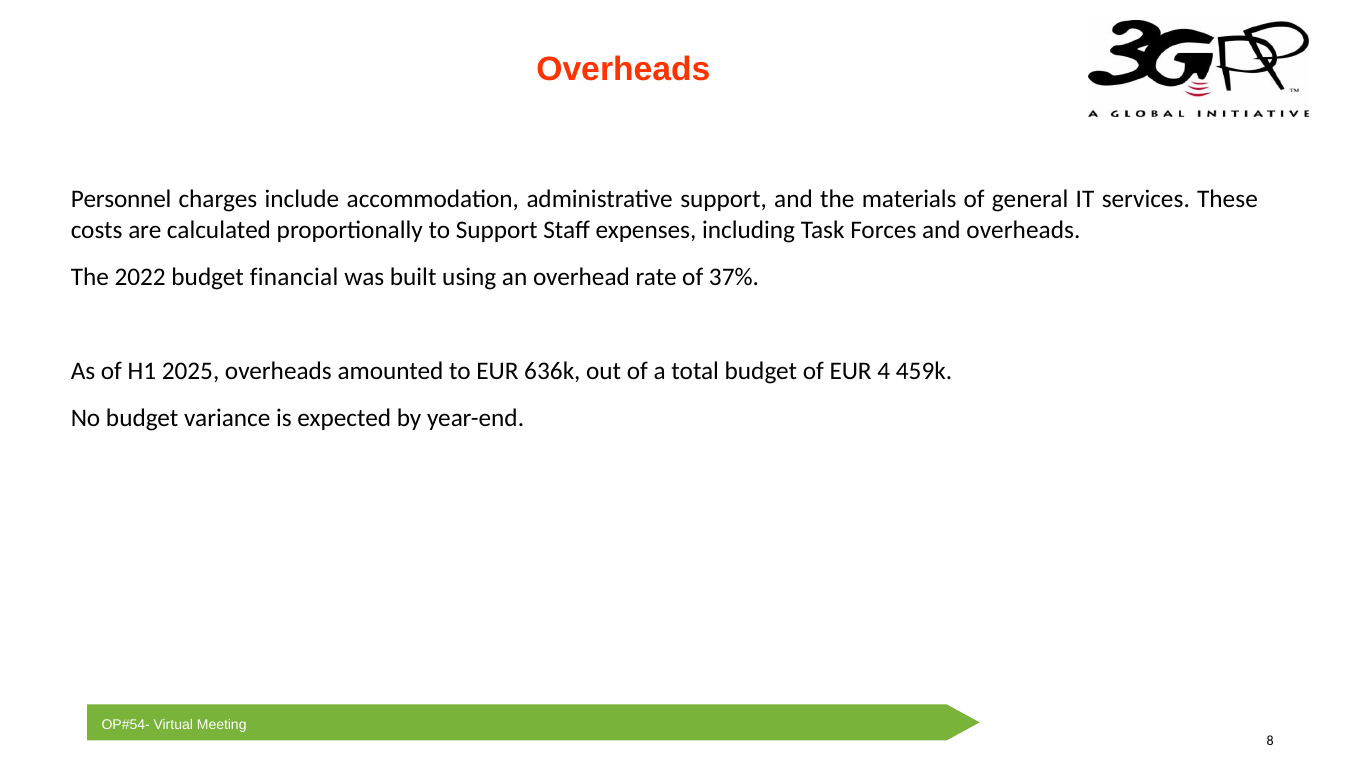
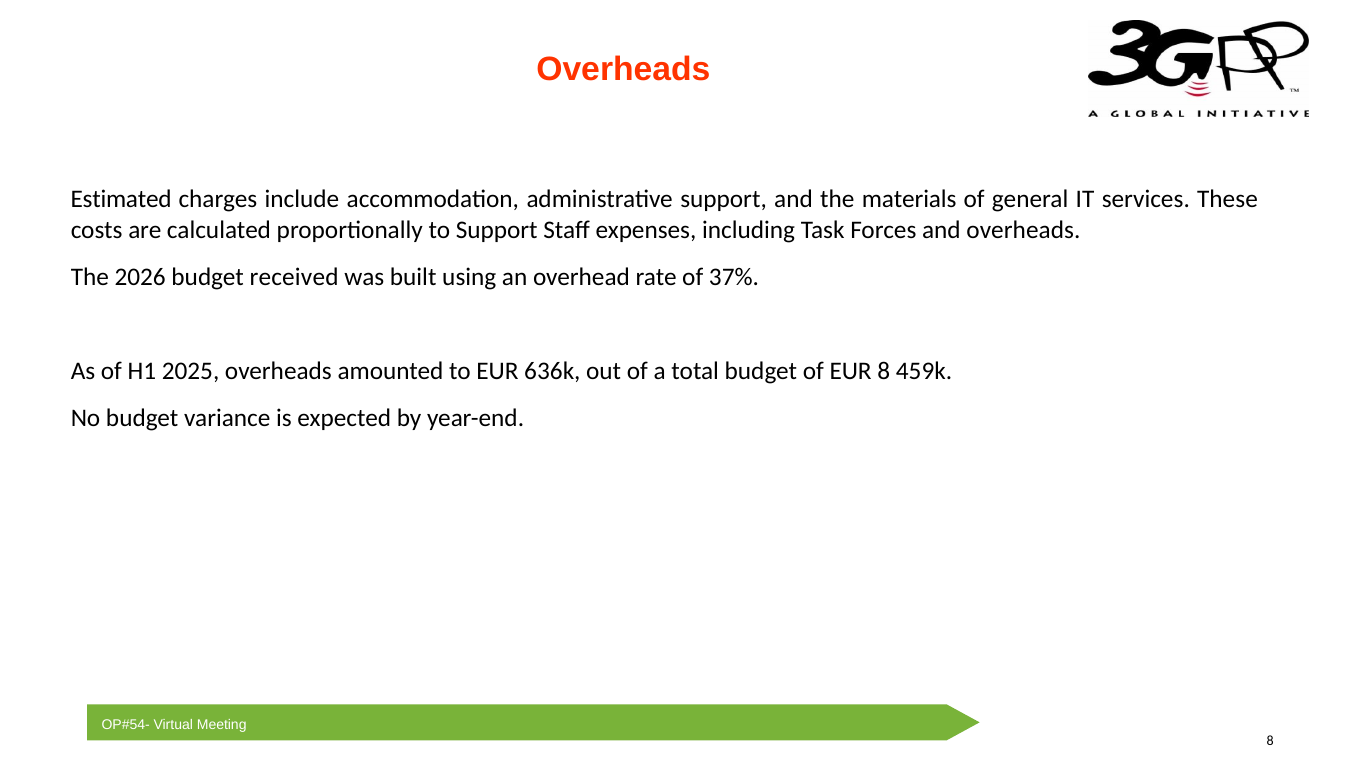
Personnel: Personnel -> Estimated
2022: 2022 -> 2026
financial: financial -> received
EUR 4: 4 -> 8
